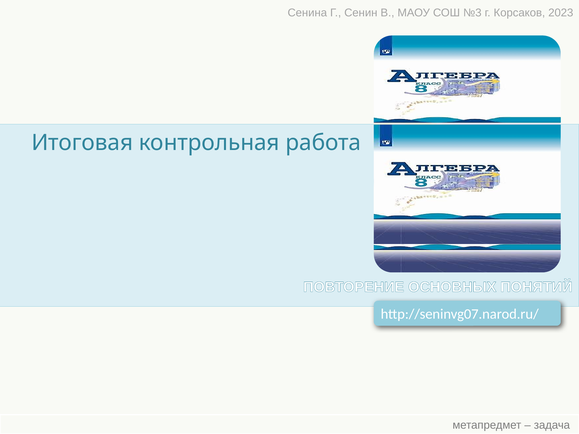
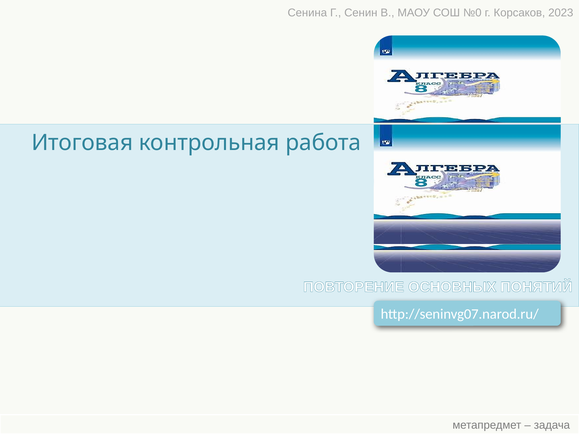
№3: №3 -> №0
